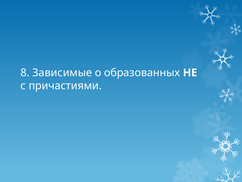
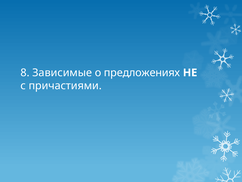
образованных: образованных -> предложениях
